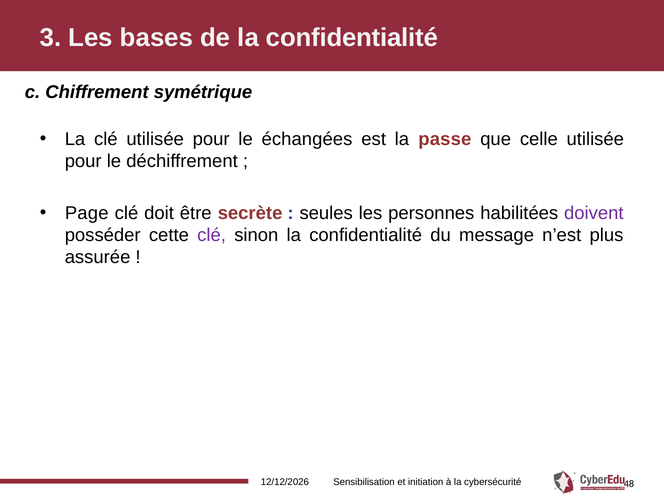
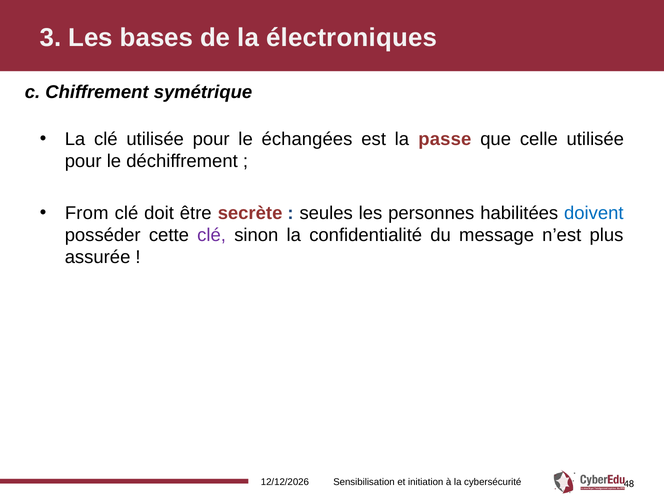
de la confidentialité: confidentialité -> électroniques
Page: Page -> From
doivent colour: purple -> blue
